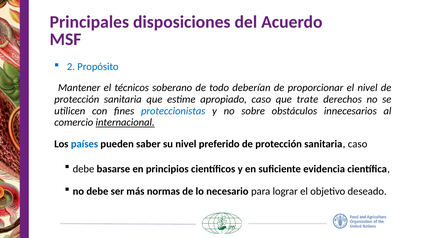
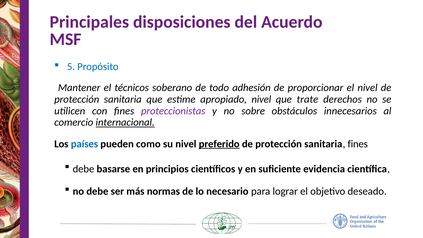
2: 2 -> 5
deberían: deberían -> adhesión
apropiado caso: caso -> nivel
proteccionistas colour: blue -> purple
saber: saber -> como
preferido underline: none -> present
sanitaria caso: caso -> fines
